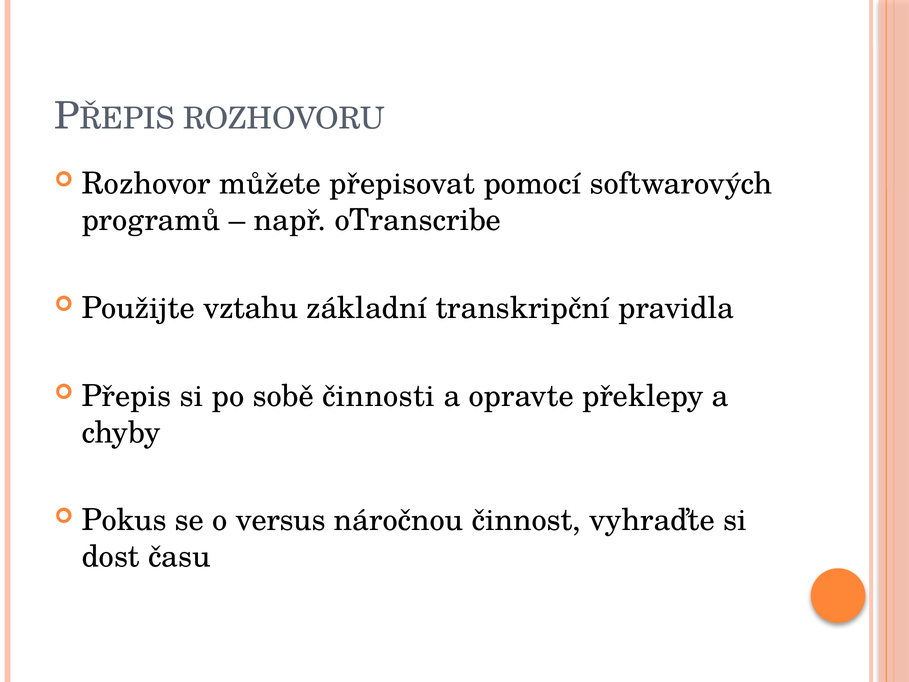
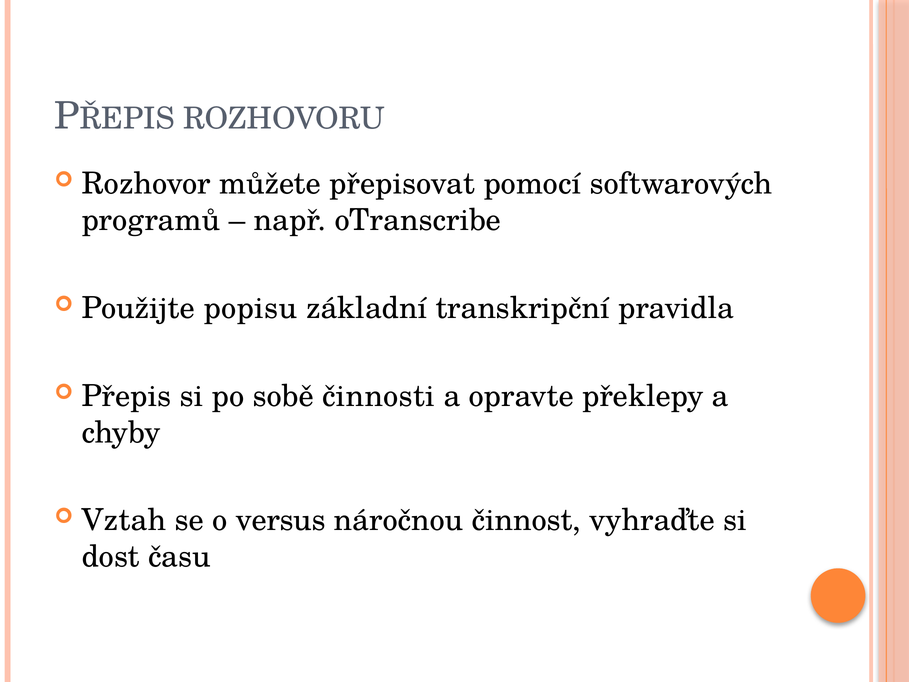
vztahu: vztahu -> popisu
Pokus: Pokus -> Vztah
